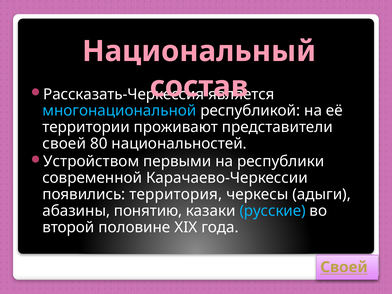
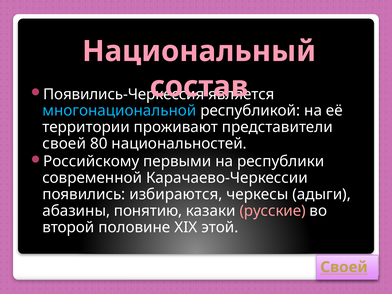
Рассказать-Черкессия: Рассказать-Черкессия -> Появились-Черкессия
Устройством: Устройством -> Российскому
территория: территория -> избираются
русские colour: light blue -> pink
года: года -> этой
